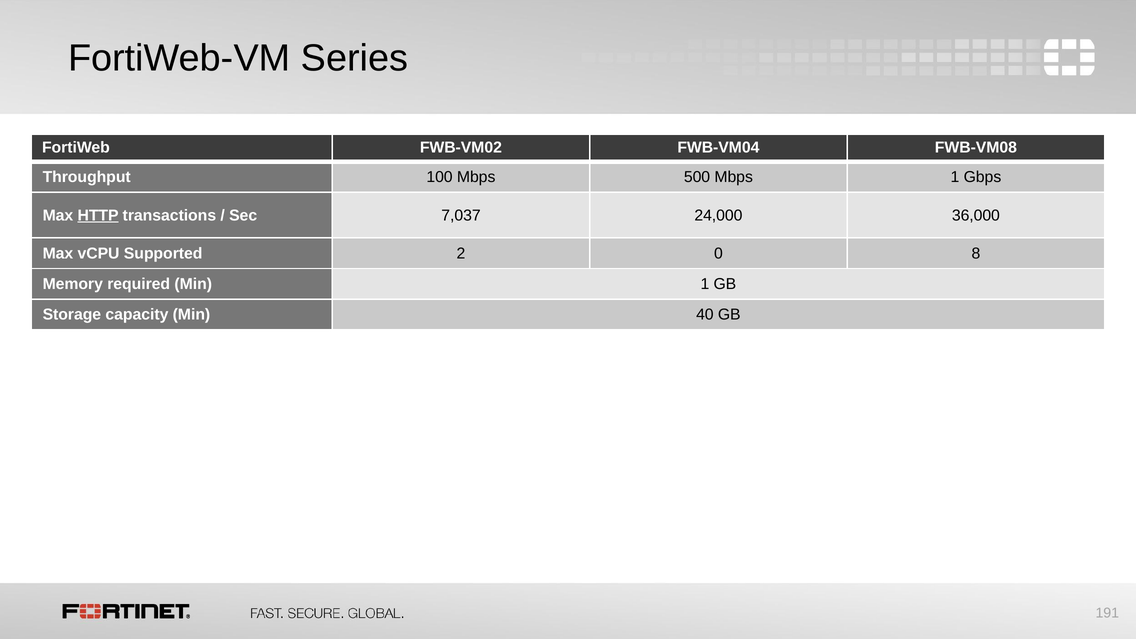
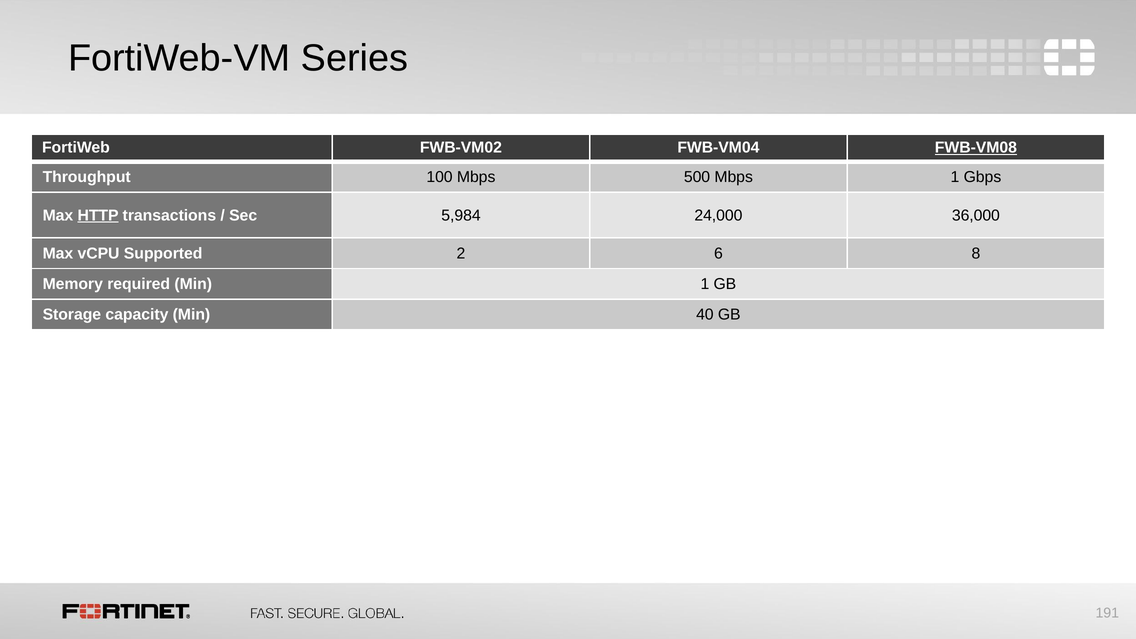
FWB-VM08 underline: none -> present
7,037: 7,037 -> 5,984
0: 0 -> 6
